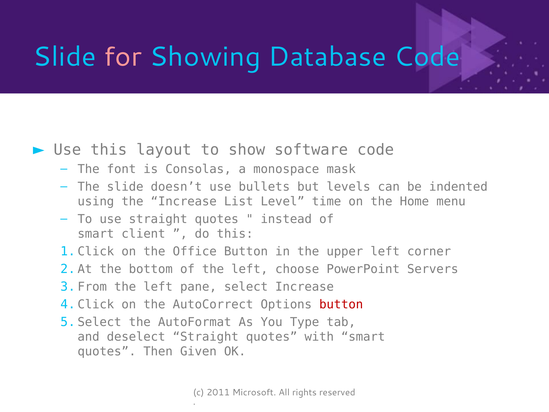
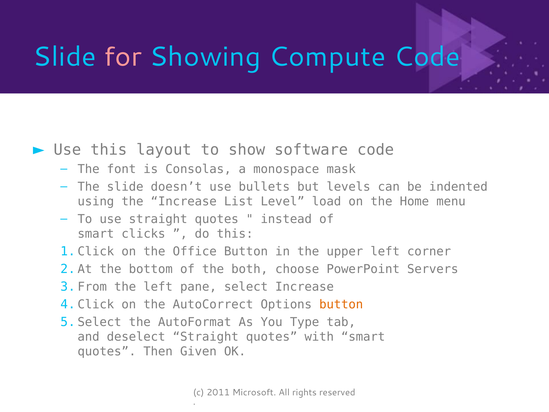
Database: Database -> Compute
time: time -> load
client: client -> clicks
of the left: left -> both
button at (341, 304) colour: red -> orange
